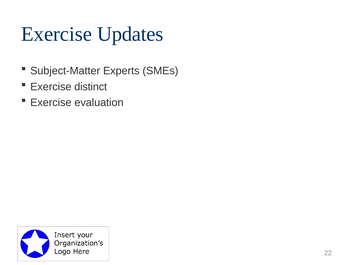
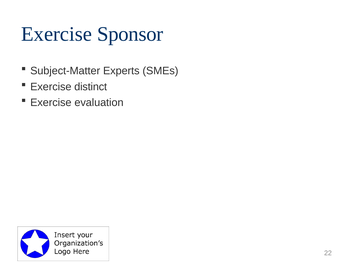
Updates: Updates -> Sponsor
